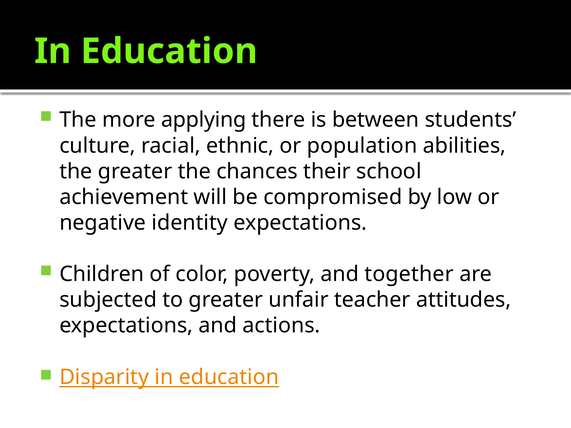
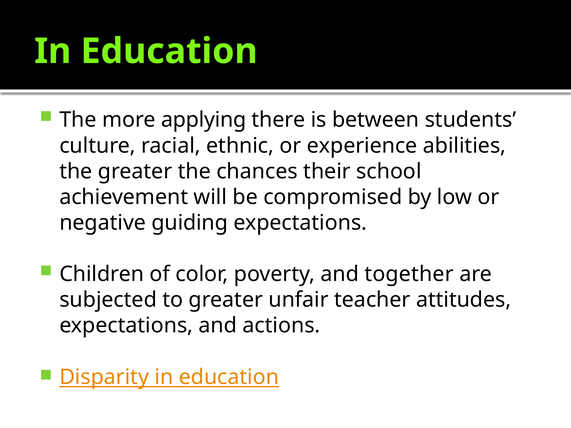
population: population -> experience
identity: identity -> guiding
